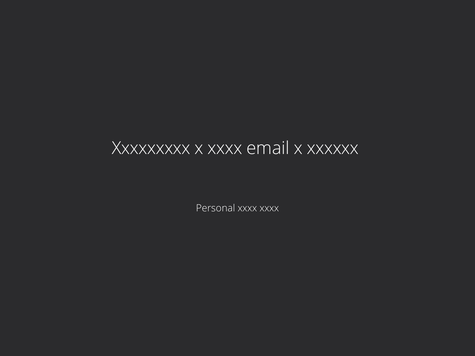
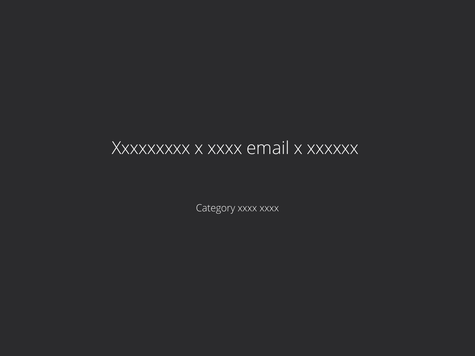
Personal: Personal -> Category
